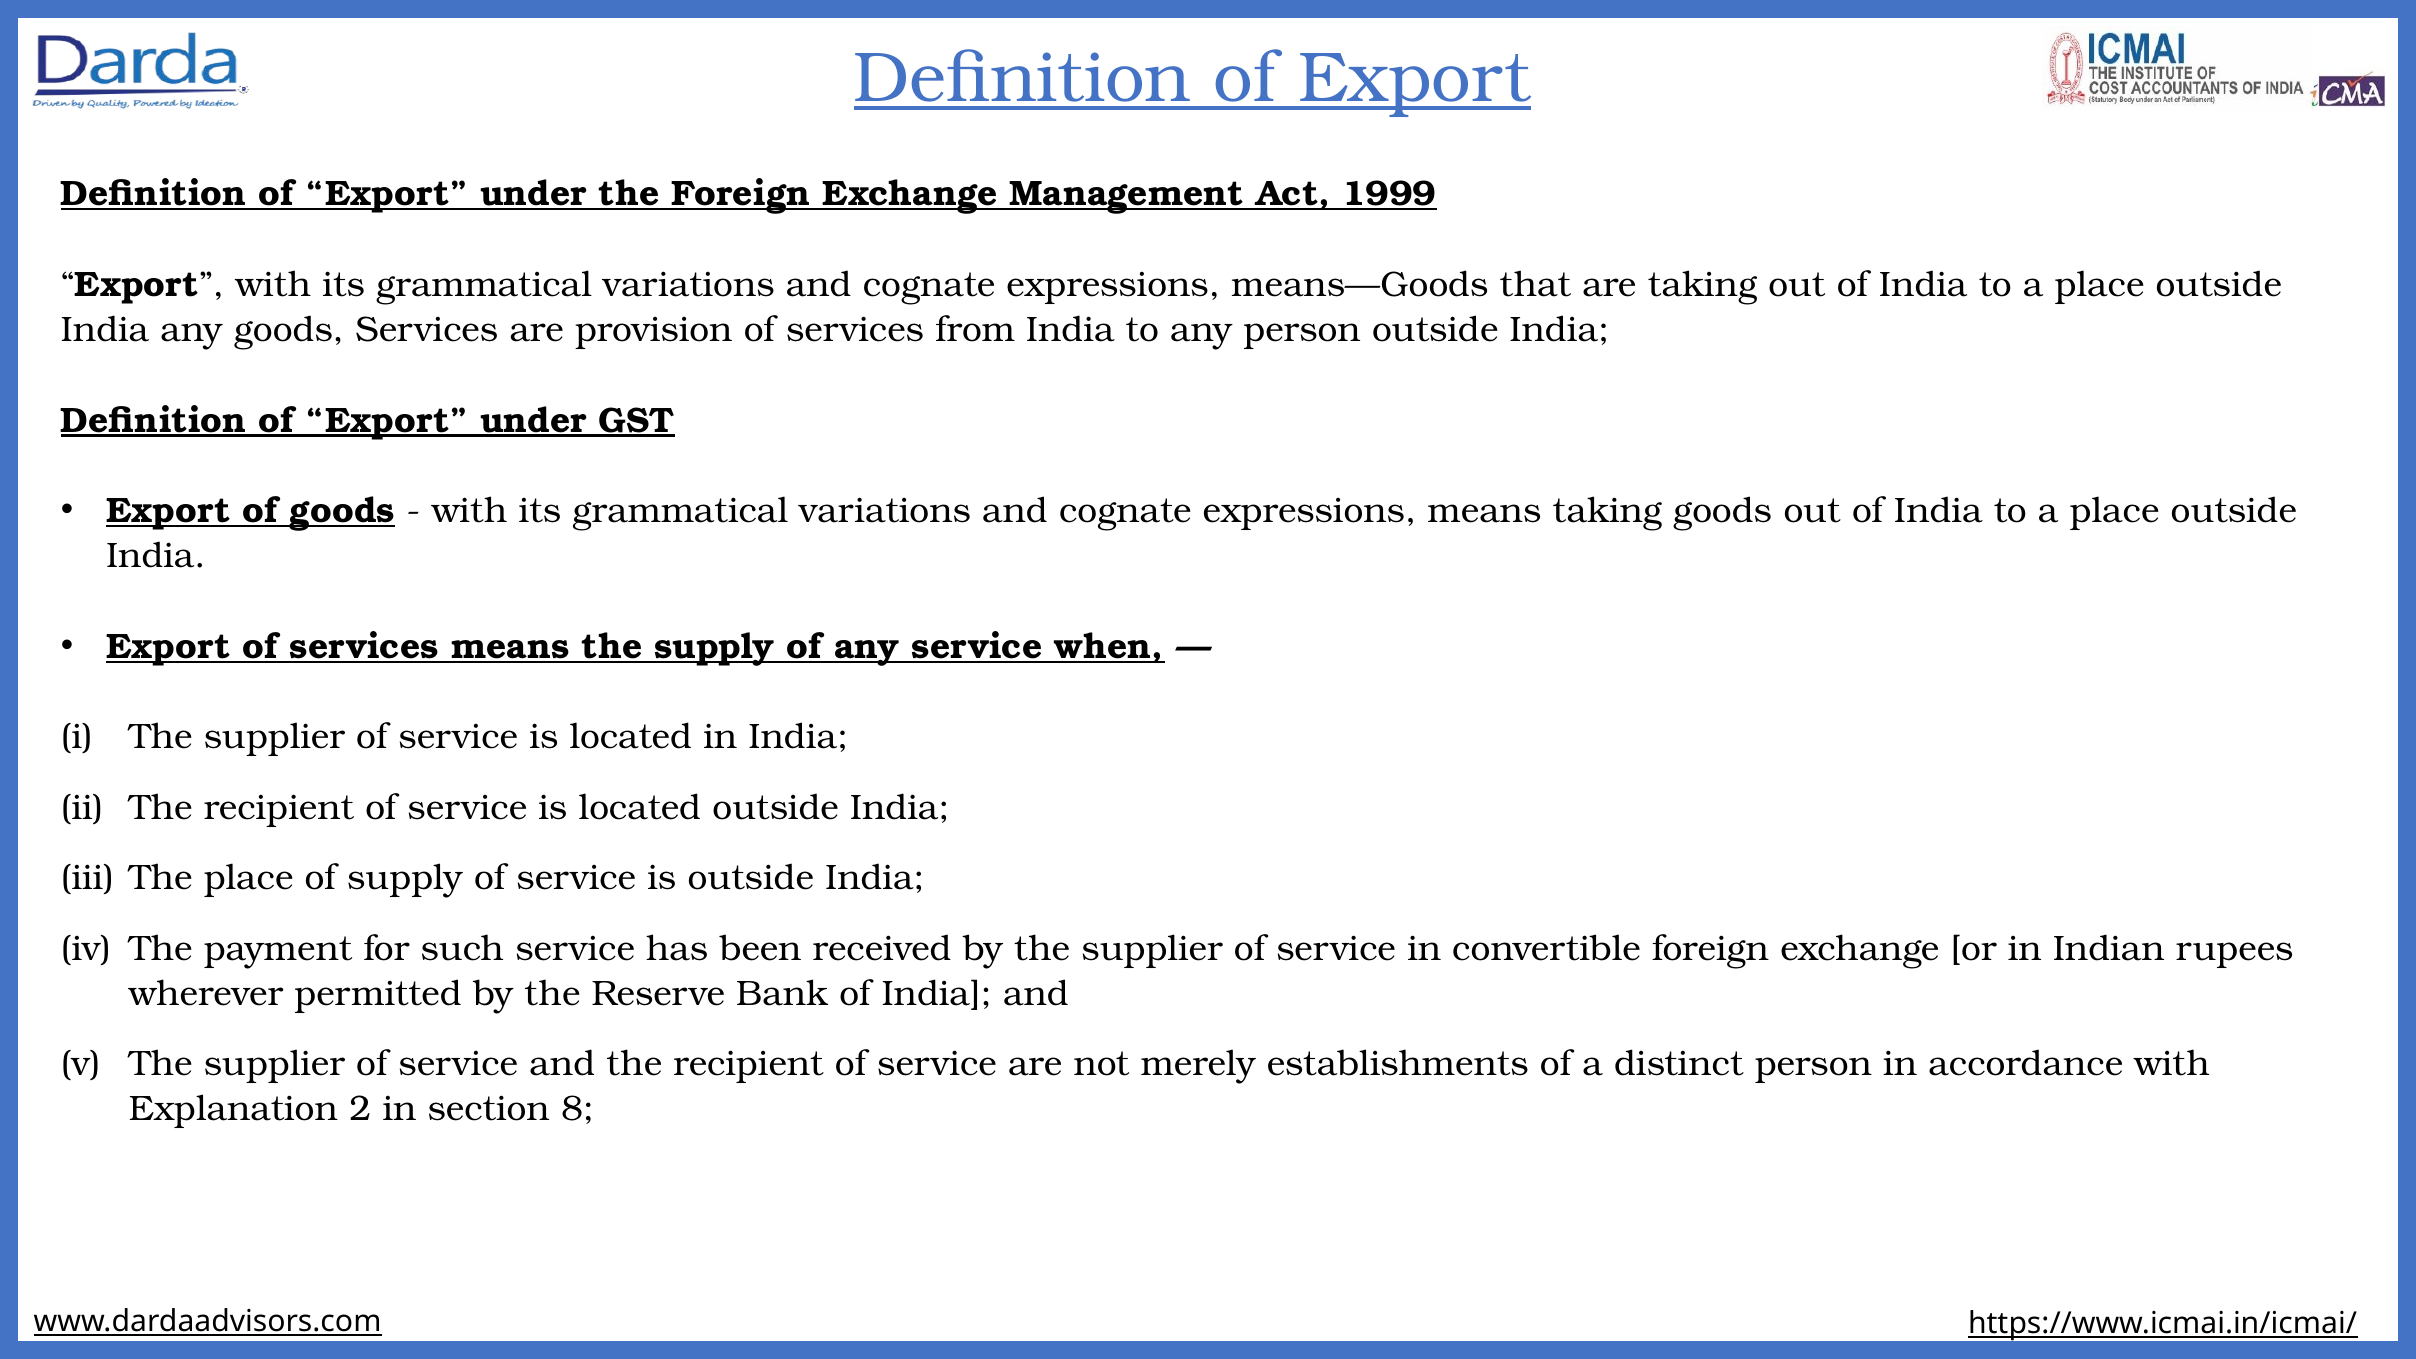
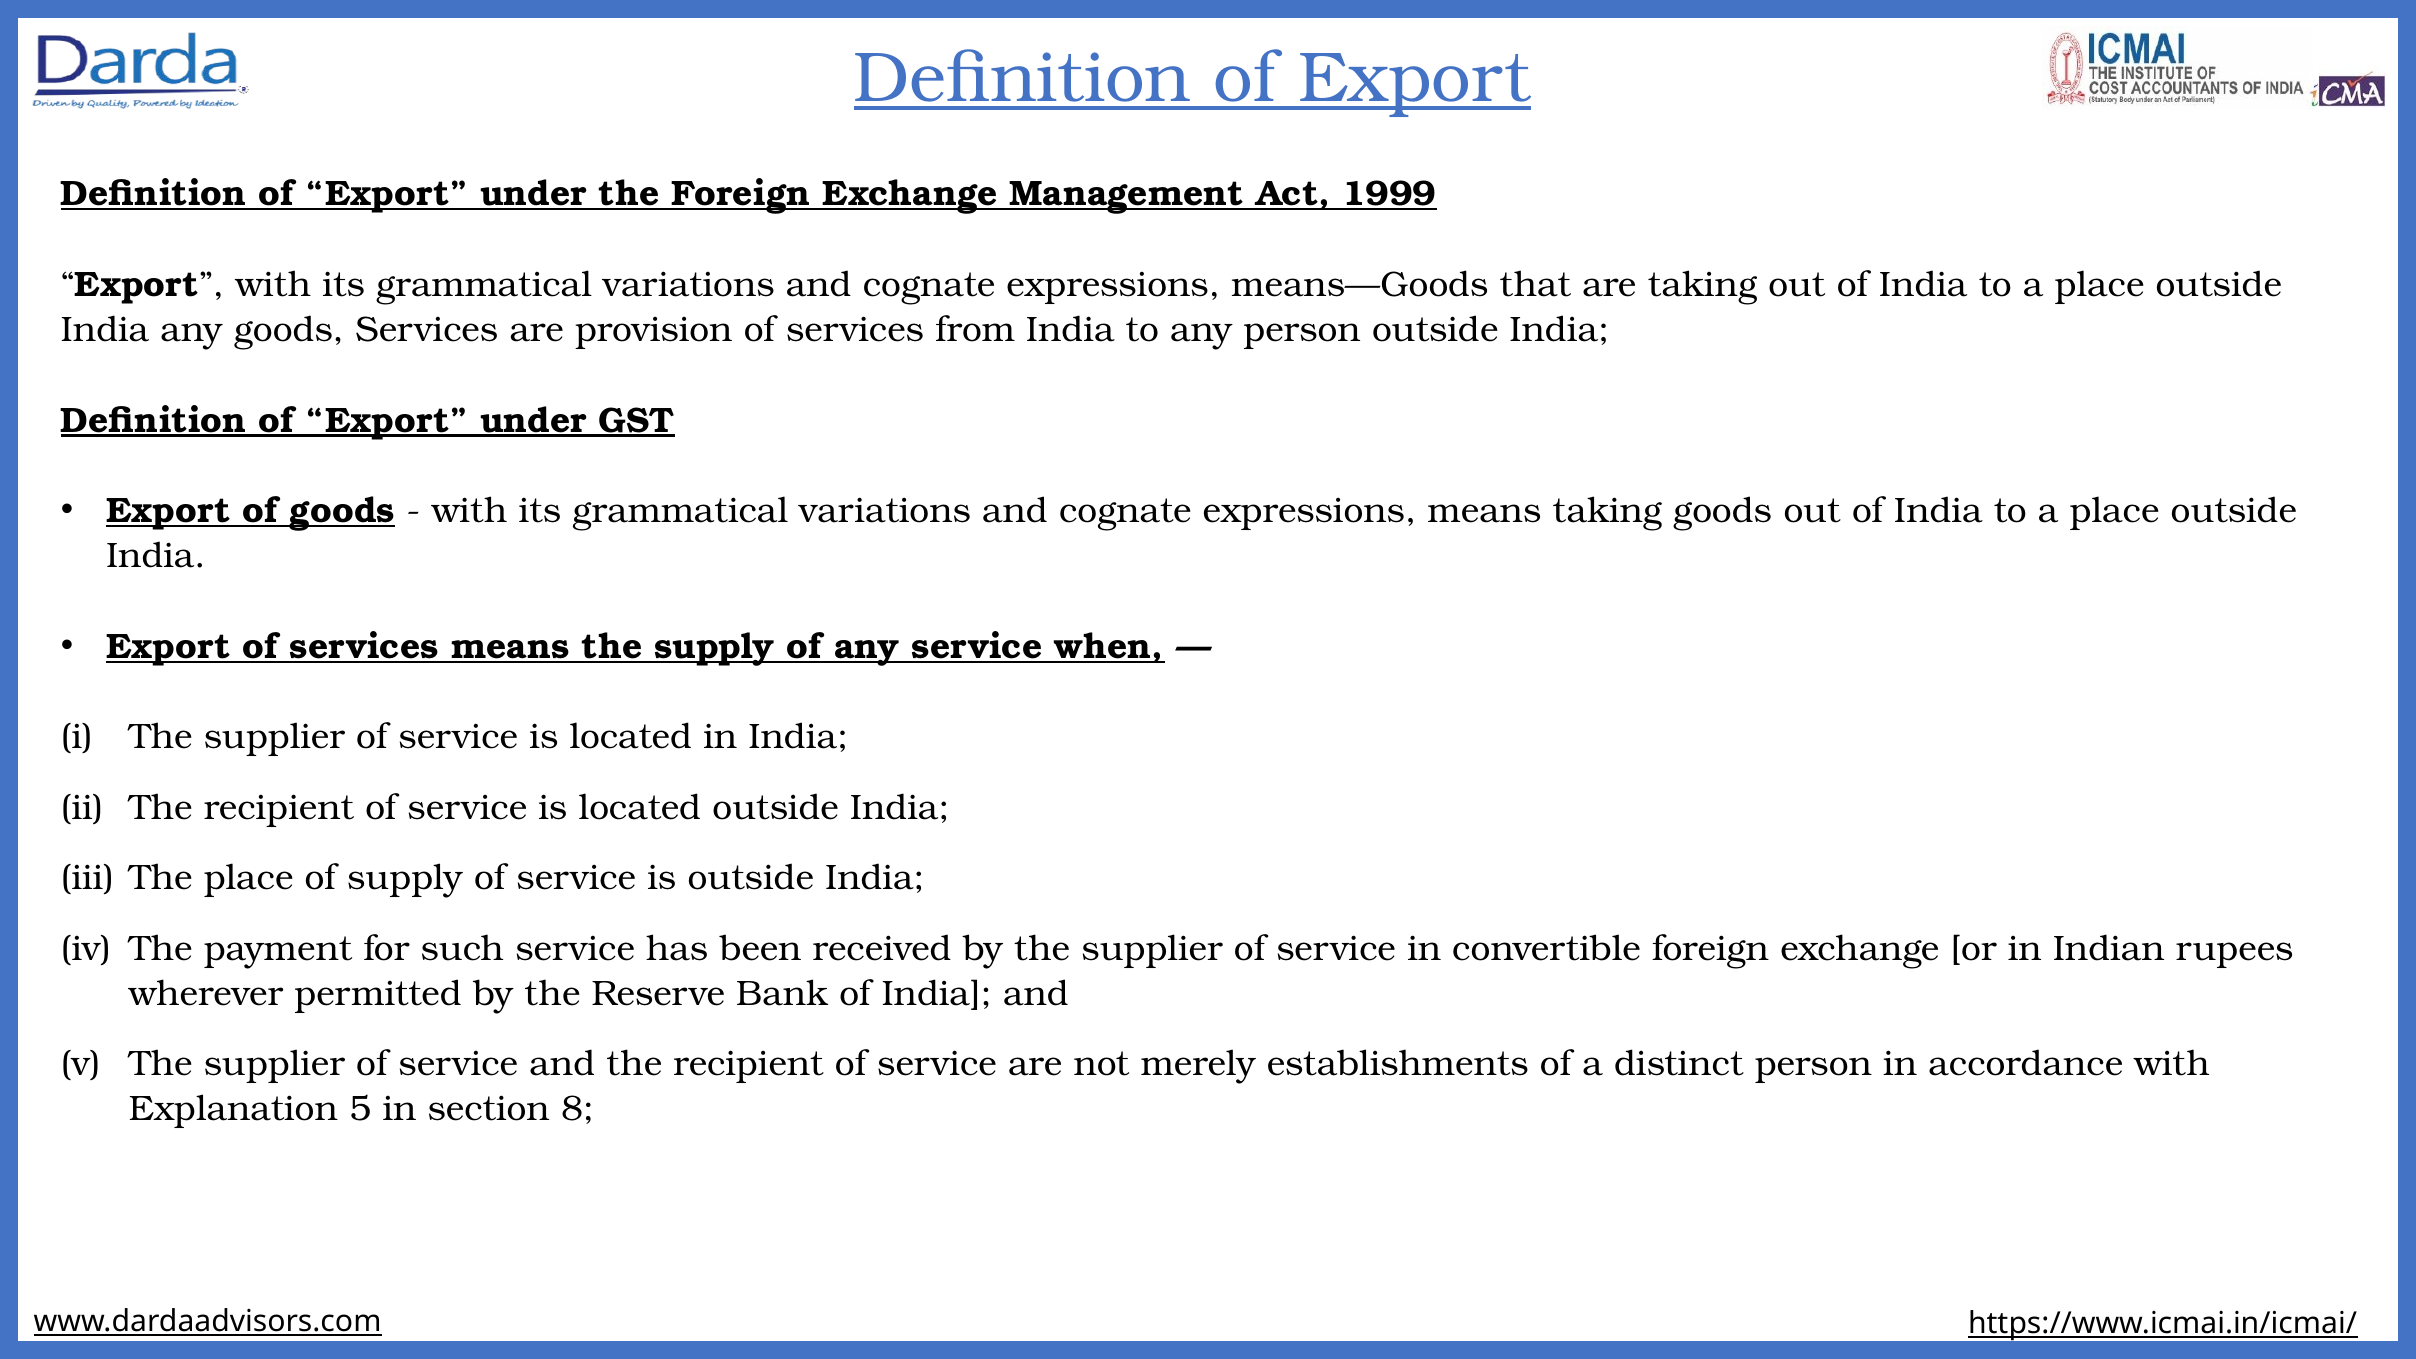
2: 2 -> 5
